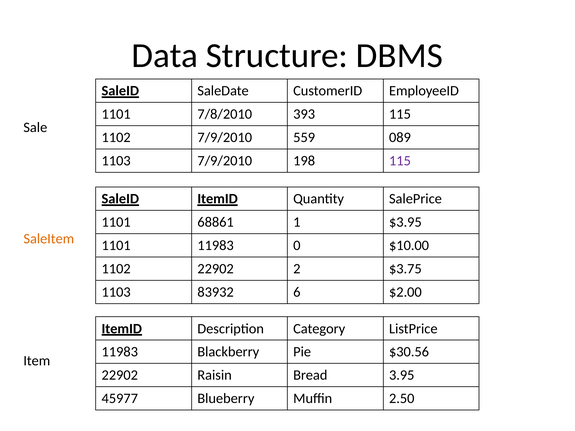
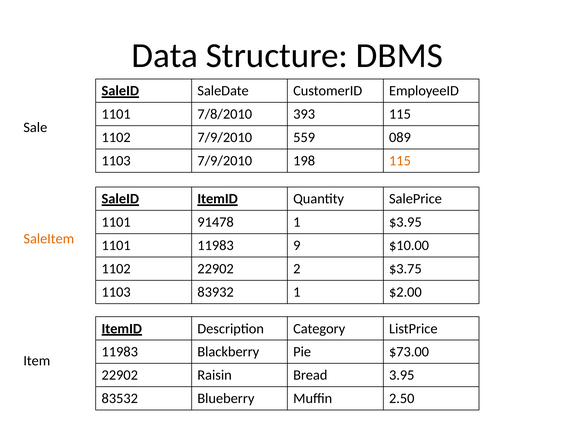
115 at (400, 161) colour: purple -> orange
68861: 68861 -> 91478
0: 0 -> 9
83932 6: 6 -> 1
$30.56: $30.56 -> $73.00
45977: 45977 -> 83532
